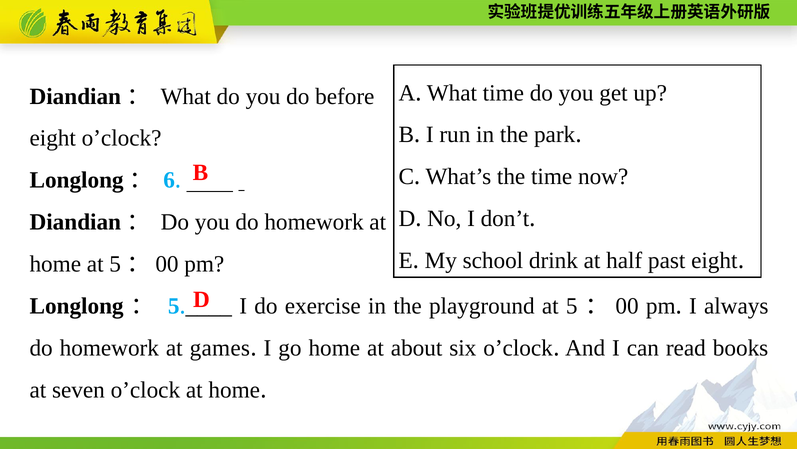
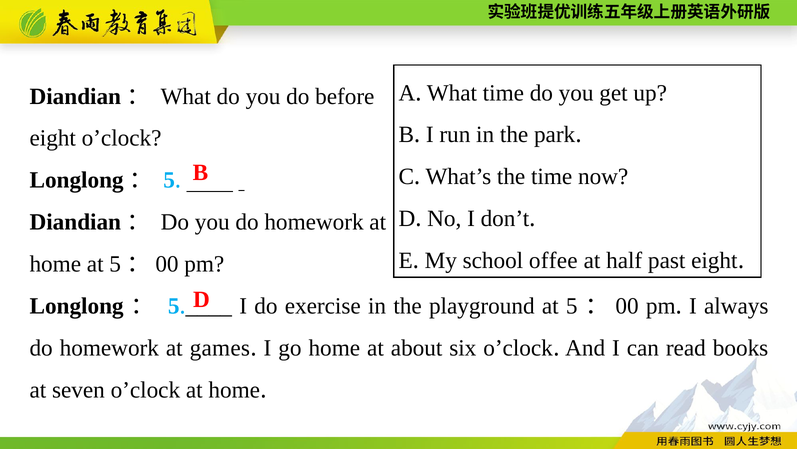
6 at (169, 180): 6 -> 5
drink: drink -> offee
